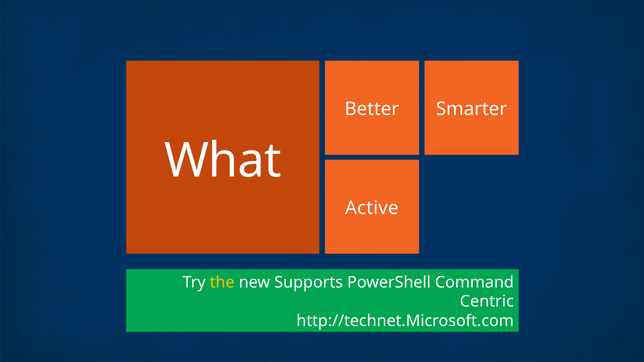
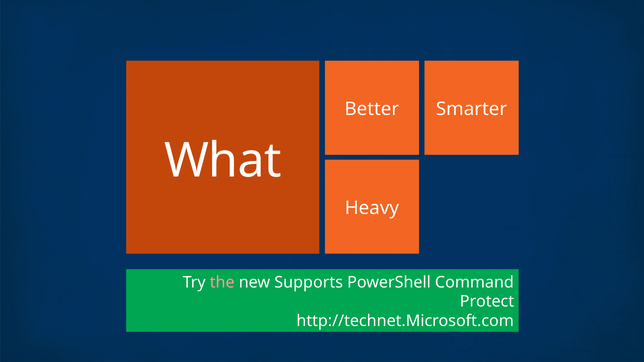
Active: Active -> Heavy
the colour: yellow -> pink
Centric: Centric -> Protect
